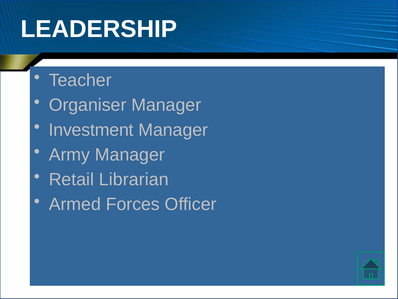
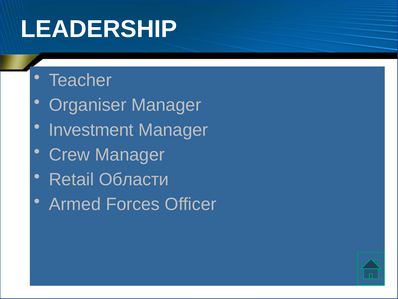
Army: Army -> Crew
Librarian: Librarian -> Области
